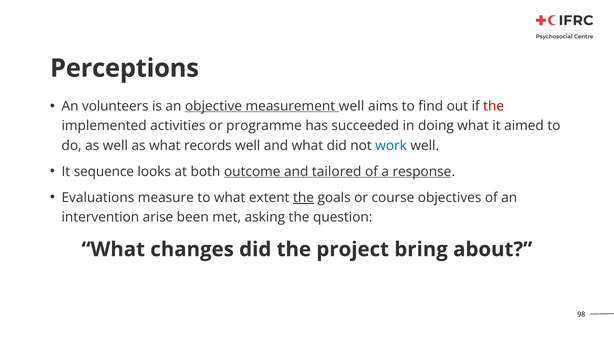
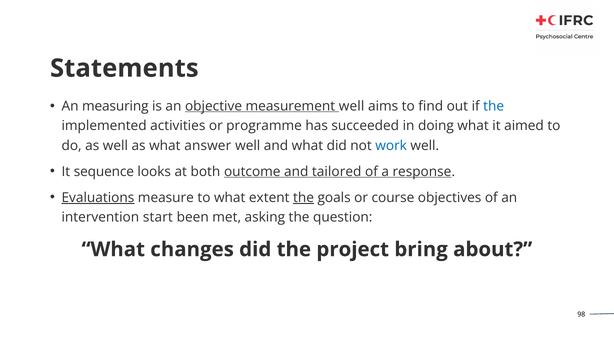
Perceptions: Perceptions -> Statements
volunteers: volunteers -> measuring
the at (494, 106) colour: red -> blue
records: records -> answer
Evaluations underline: none -> present
arise: arise -> start
